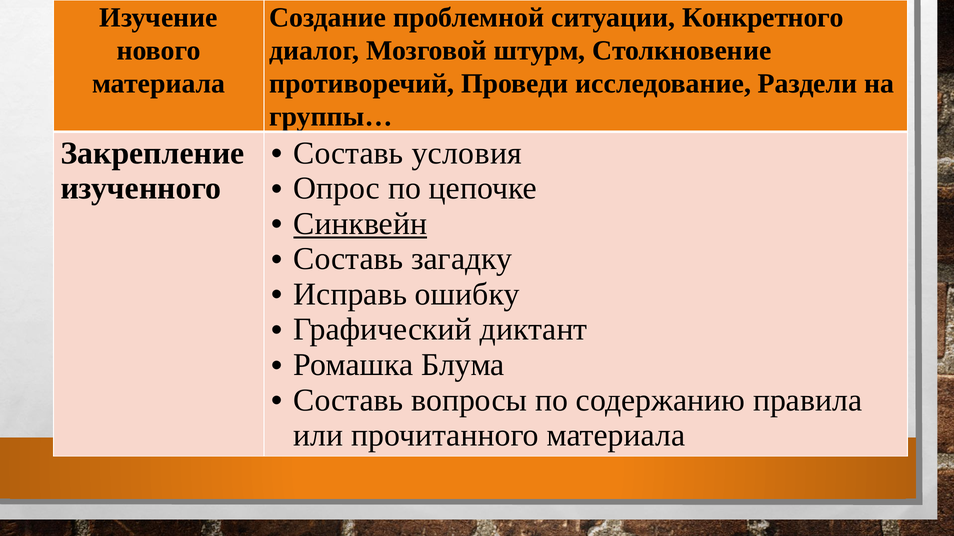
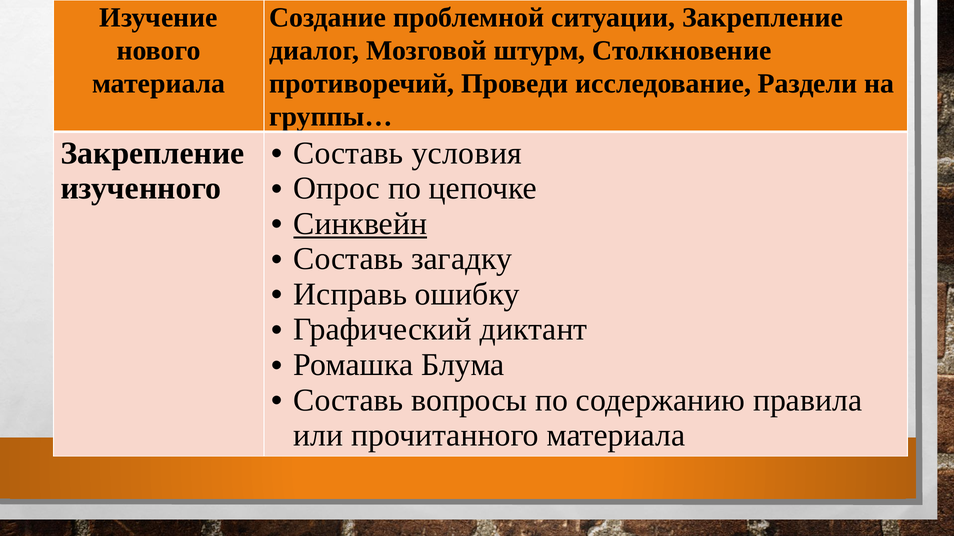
ситуации Конкретного: Конкретного -> Закрепление
